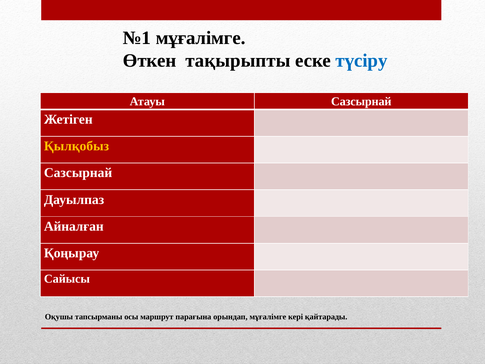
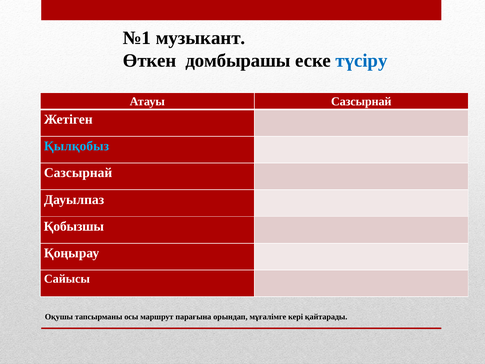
№1 мұғалімге: мұғалімге -> музыкант
тақырыпты: тақырыпты -> домбырашы
Қылқобыз colour: yellow -> light blue
Айналған: Айналған -> Қобызшы
